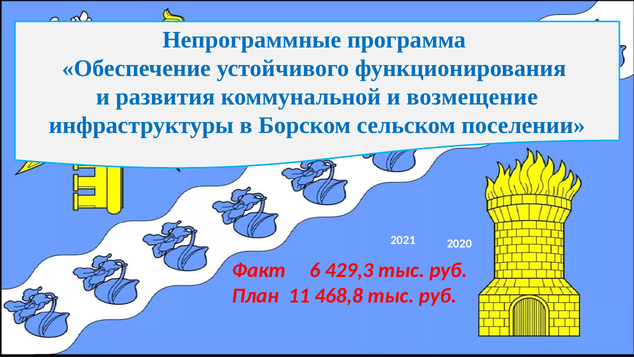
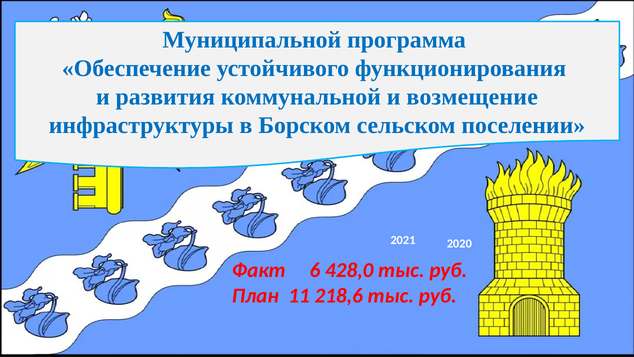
Непрограммные: Непрограммные -> Муниципальной
429,3: 429,3 -> 428,0
468,8: 468,8 -> 218,6
